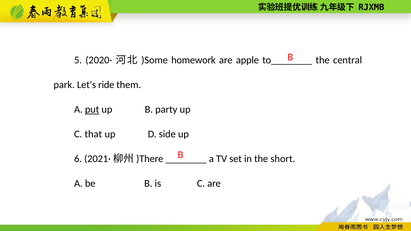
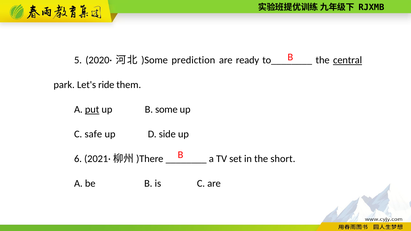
homework: homework -> prediction
apple: apple -> ready
central underline: none -> present
party: party -> some
that: that -> safe
